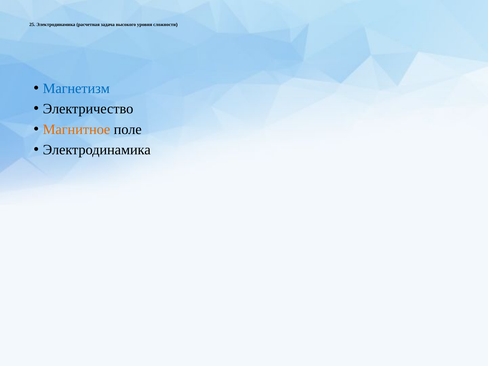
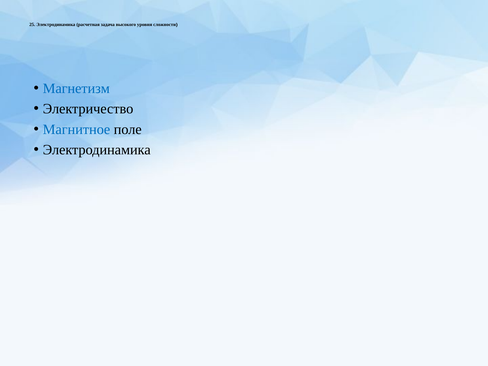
Магнитное colour: orange -> blue
